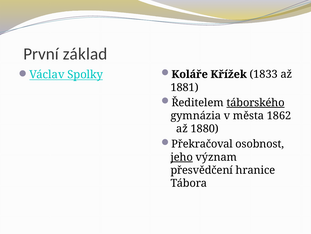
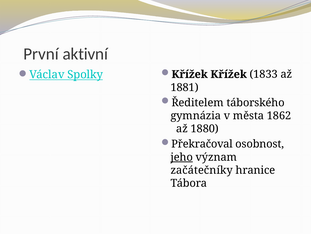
základ: základ -> aktivní
Koláře at (190, 74): Koláře -> Křížek
táborského underline: present -> none
přesvědčení: přesvědčení -> začátečníky
